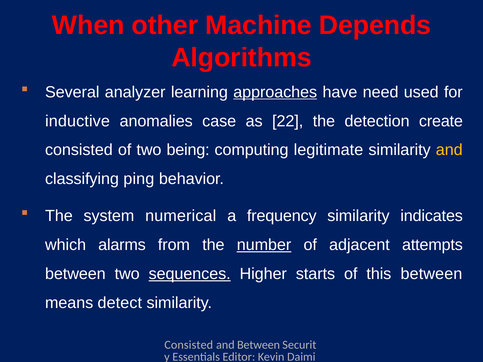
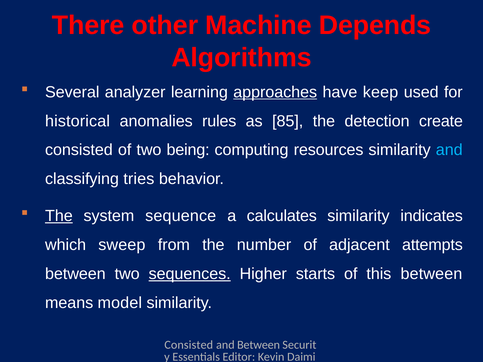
When: When -> There
need: need -> keep
inductive: inductive -> historical
case: case -> rules
22: 22 -> 85
legitimate: legitimate -> resources
and at (449, 150) colour: yellow -> light blue
ping: ping -> tries
The at (59, 216) underline: none -> present
numerical: numerical -> sequence
frequency: frequency -> calculates
alarms: alarms -> sweep
number underline: present -> none
detect: detect -> model
